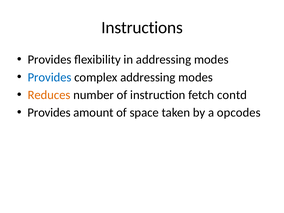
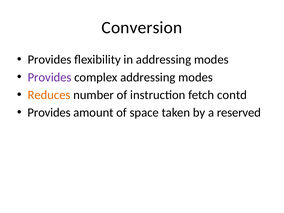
Instructions: Instructions -> Conversion
Provides at (50, 77) colour: blue -> purple
opcodes: opcodes -> reserved
